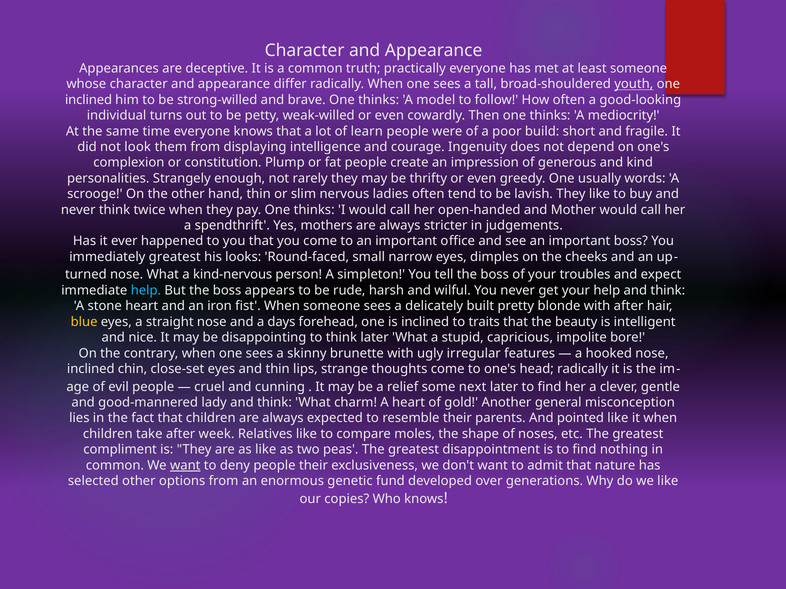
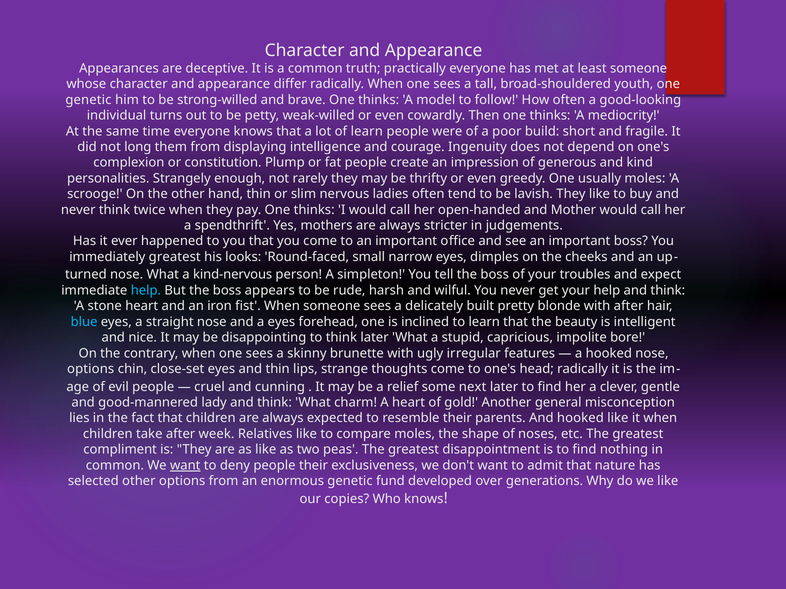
youth underline: present -> none
inclined at (89, 100): inclined -> genetic
look: look -> long
usually words: words -> moles
blue colour: yellow -> light blue
a days: days -> eyes
to traits: traits -> learn
inclined at (91, 369): inclined -> options
And pointed: pointed -> hooked
